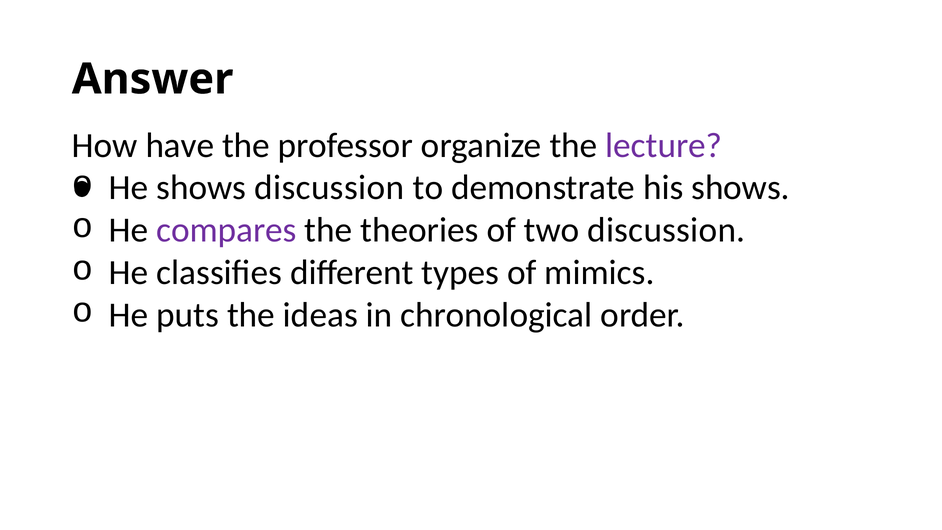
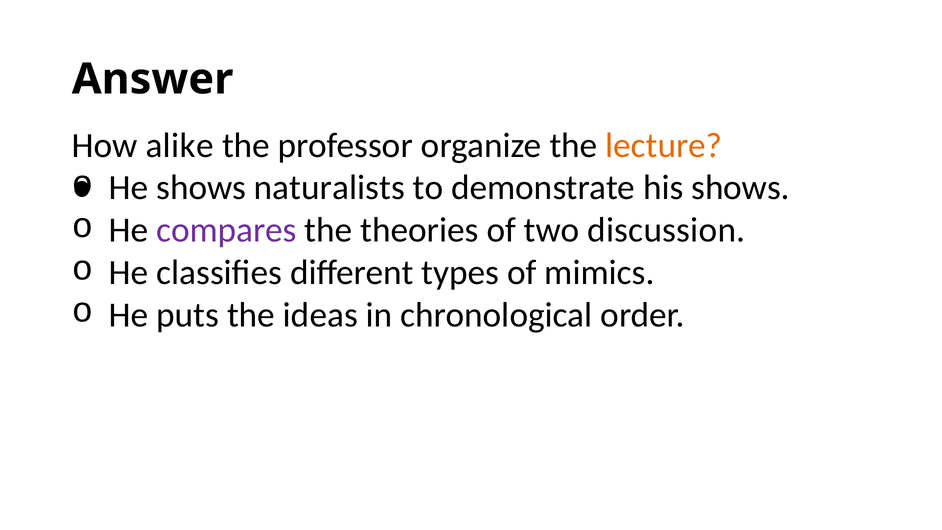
have: have -> alike
lecture colour: purple -> orange
shows discussion: discussion -> naturalists
